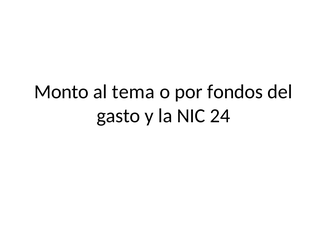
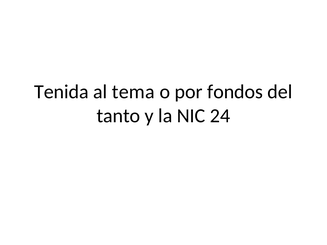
Monto: Monto -> Tenida
gasto: gasto -> tanto
